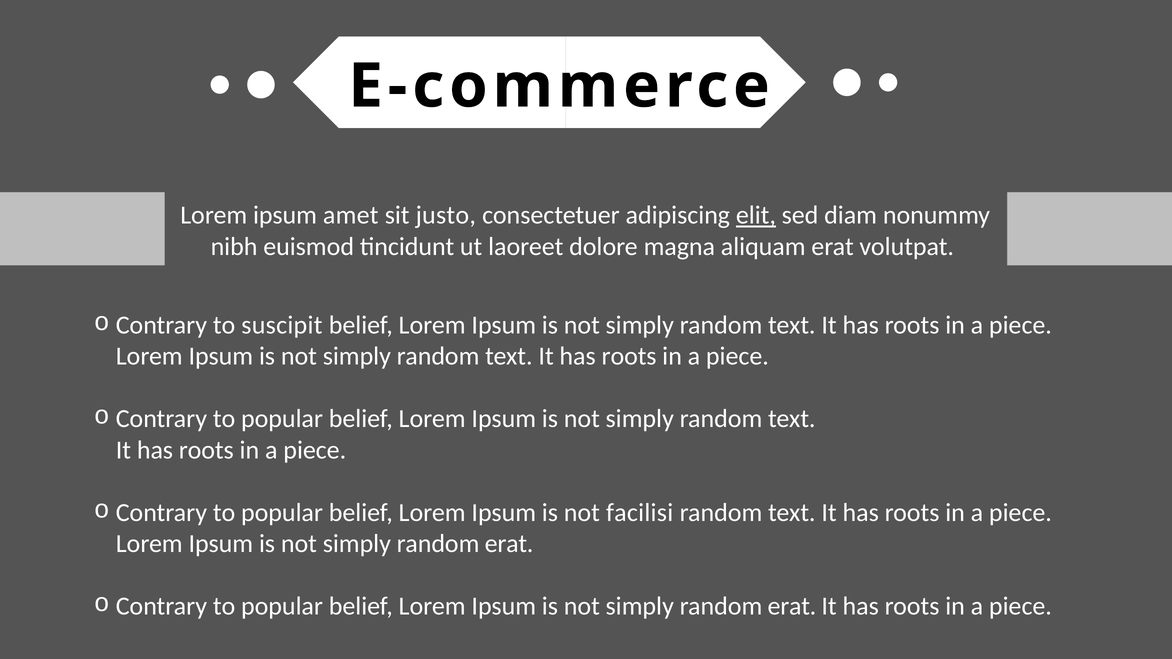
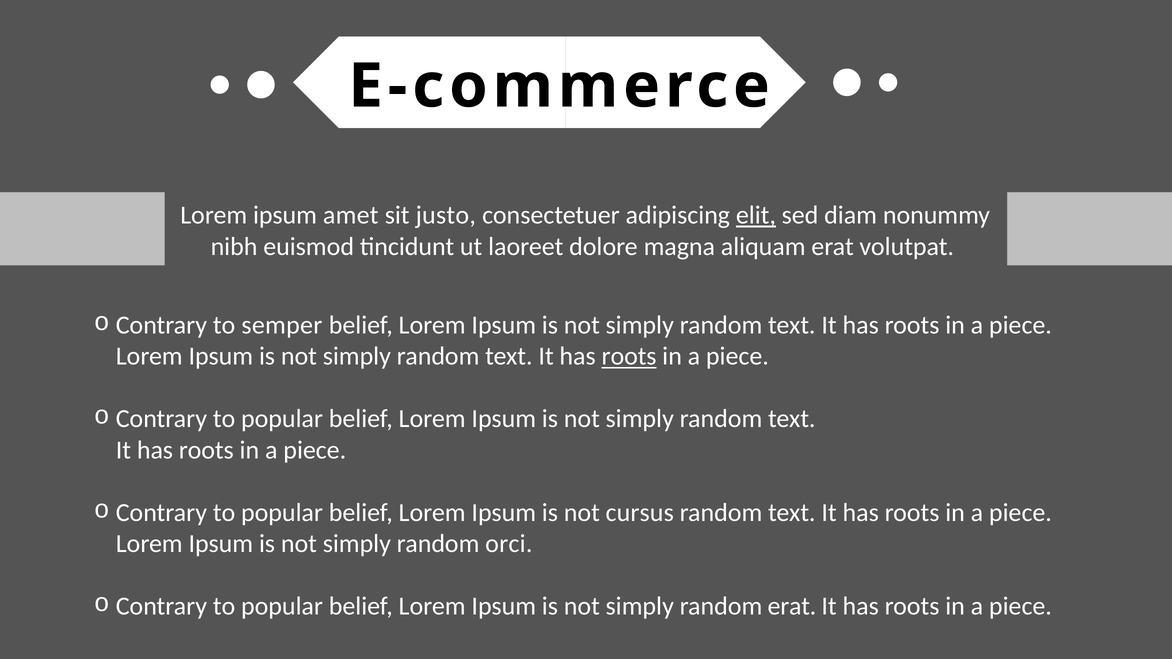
suscipit: suscipit -> semper
roots at (629, 357) underline: none -> present
facilisi: facilisi -> cursus
erat at (509, 544): erat -> orci
